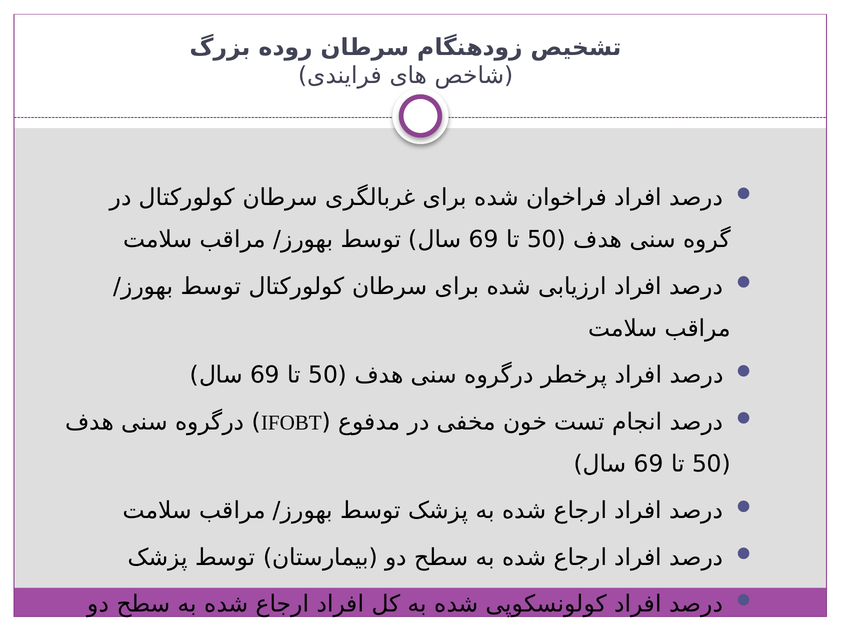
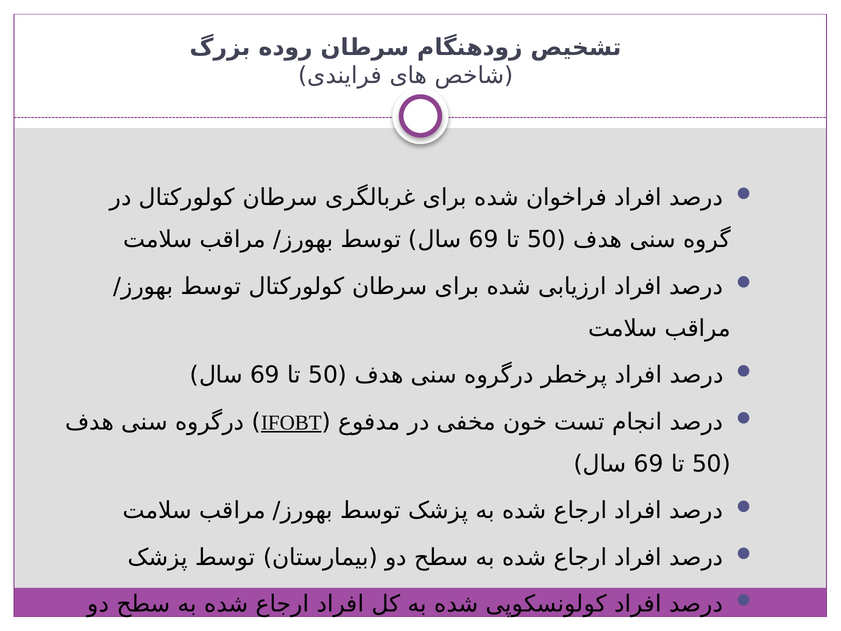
IFOBT underline: none -> present
